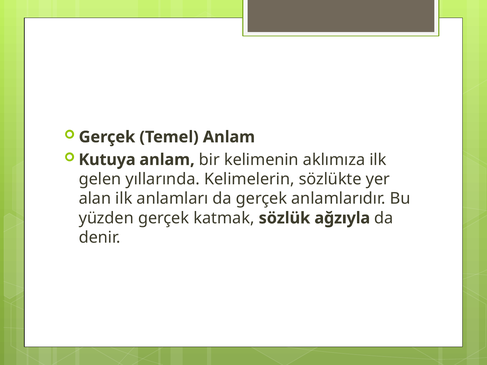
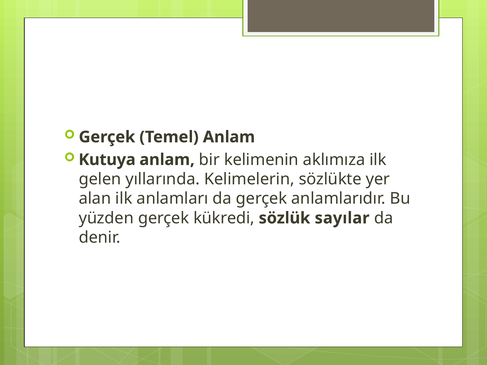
katmak: katmak -> kükredi
ağzıyla: ağzıyla -> sayılar
